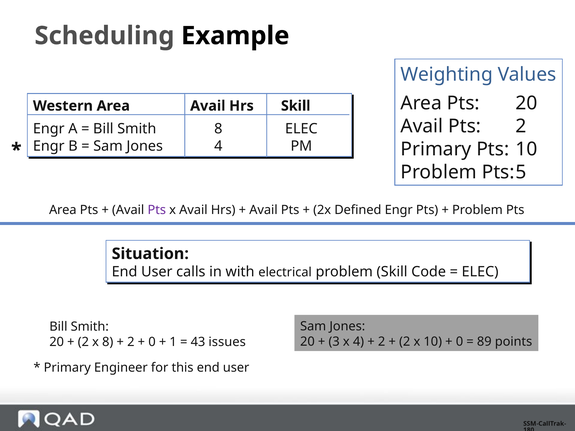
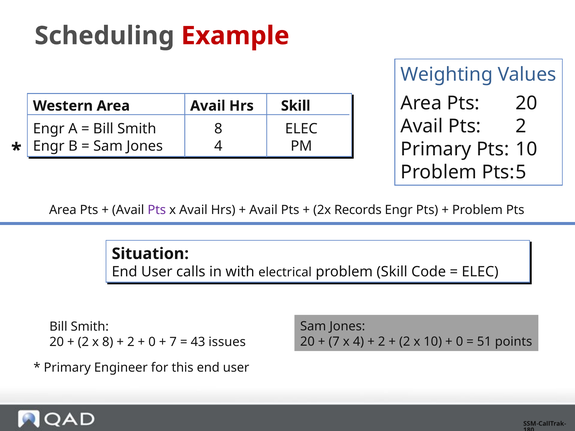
Example colour: black -> red
Defined: Defined -> Records
3 at (334, 342): 3 -> 7
89: 89 -> 51
1 at (173, 342): 1 -> 7
